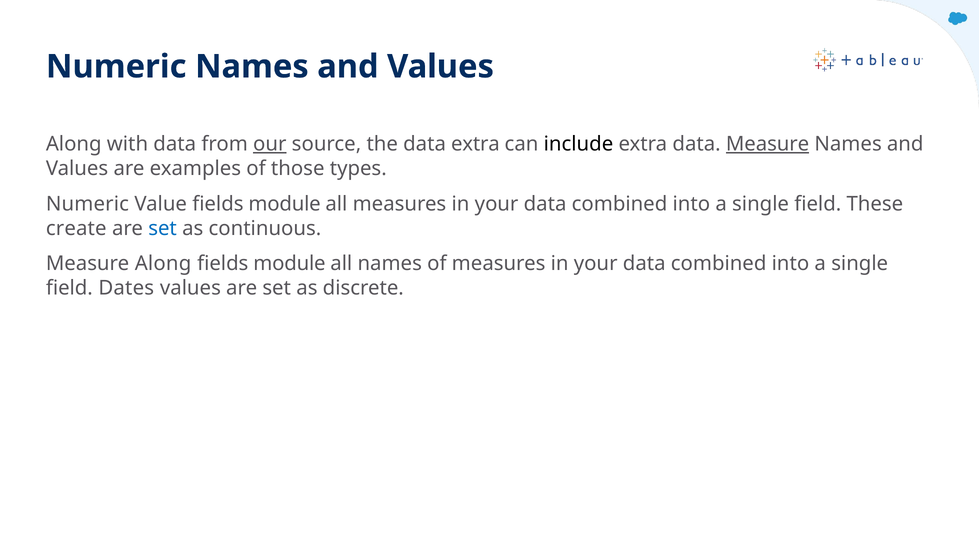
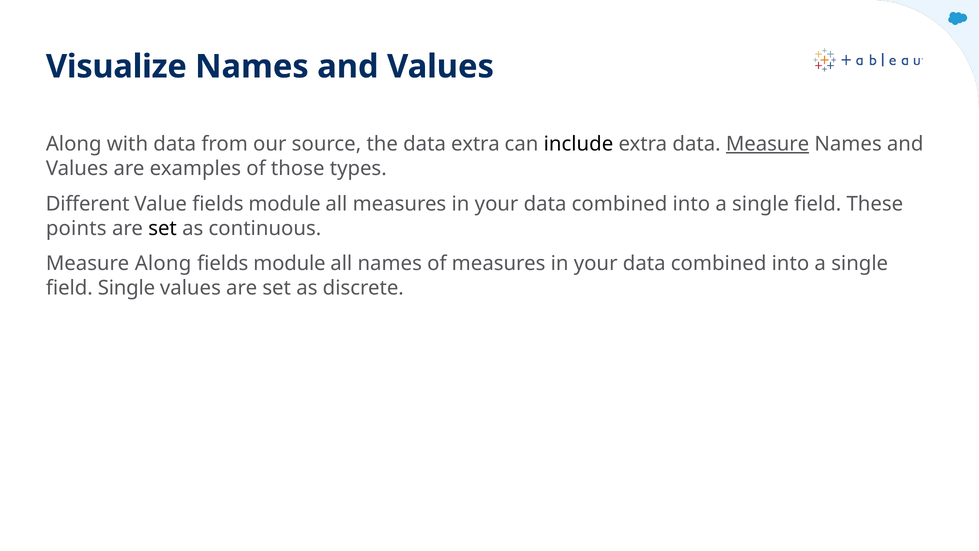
Numeric at (116, 67): Numeric -> Visualize
our underline: present -> none
Numeric at (87, 204): Numeric -> Different
create: create -> points
set at (163, 228) colour: blue -> black
field Dates: Dates -> Single
